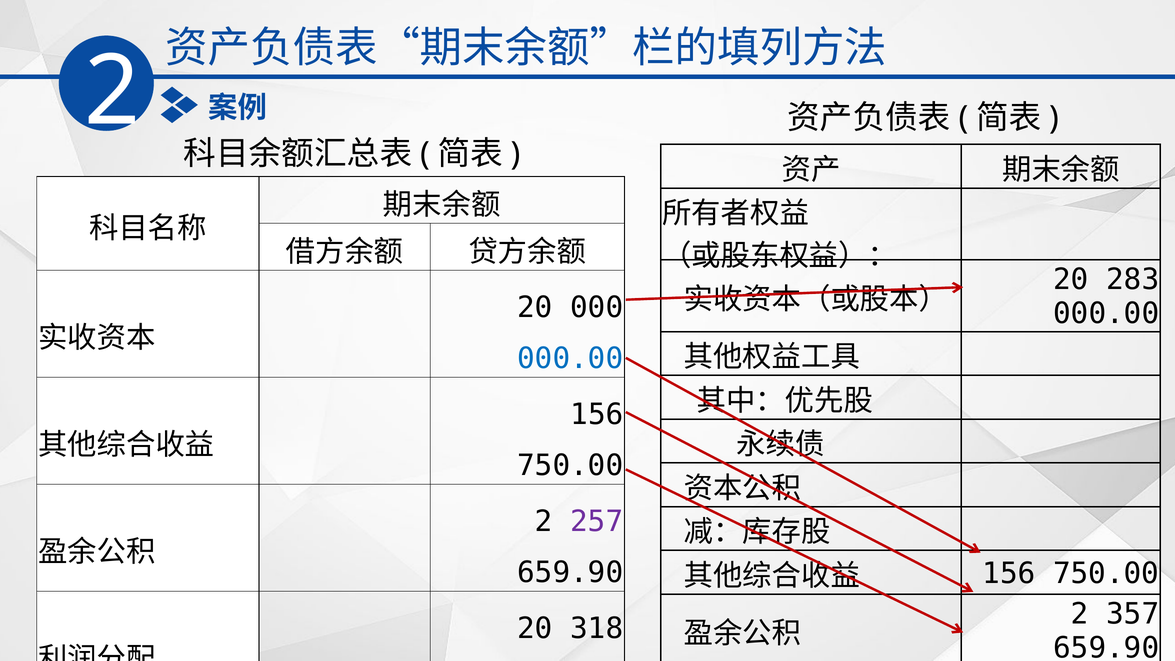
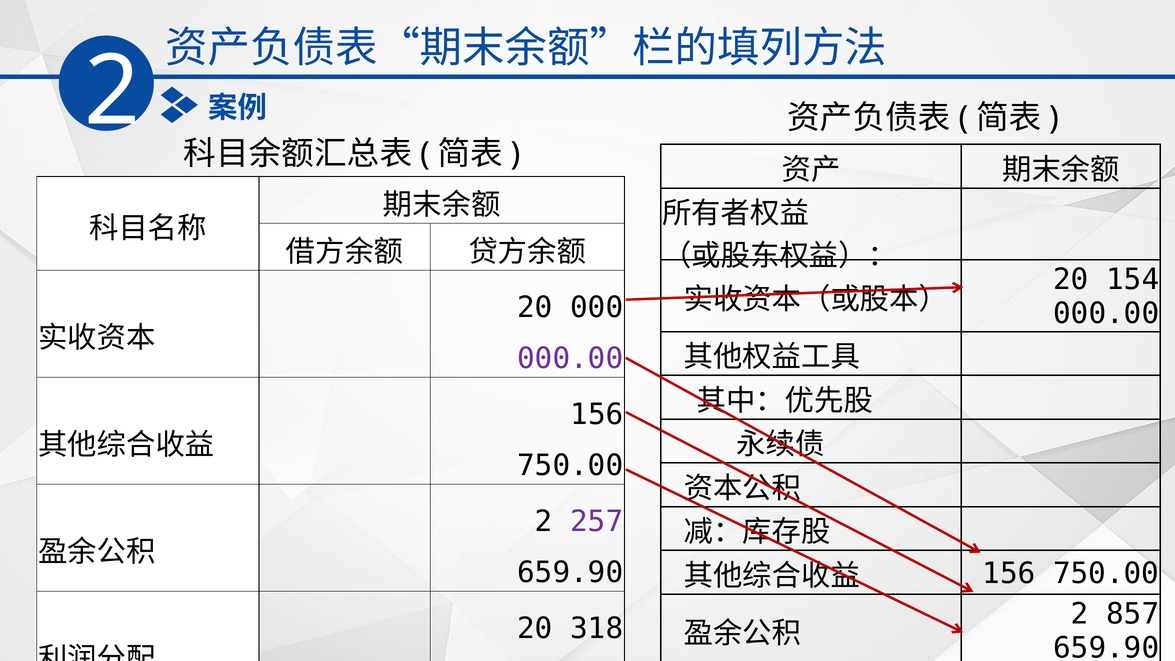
283: 283 -> 154
000.00 at (570, 359) colour: blue -> purple
357: 357 -> 857
